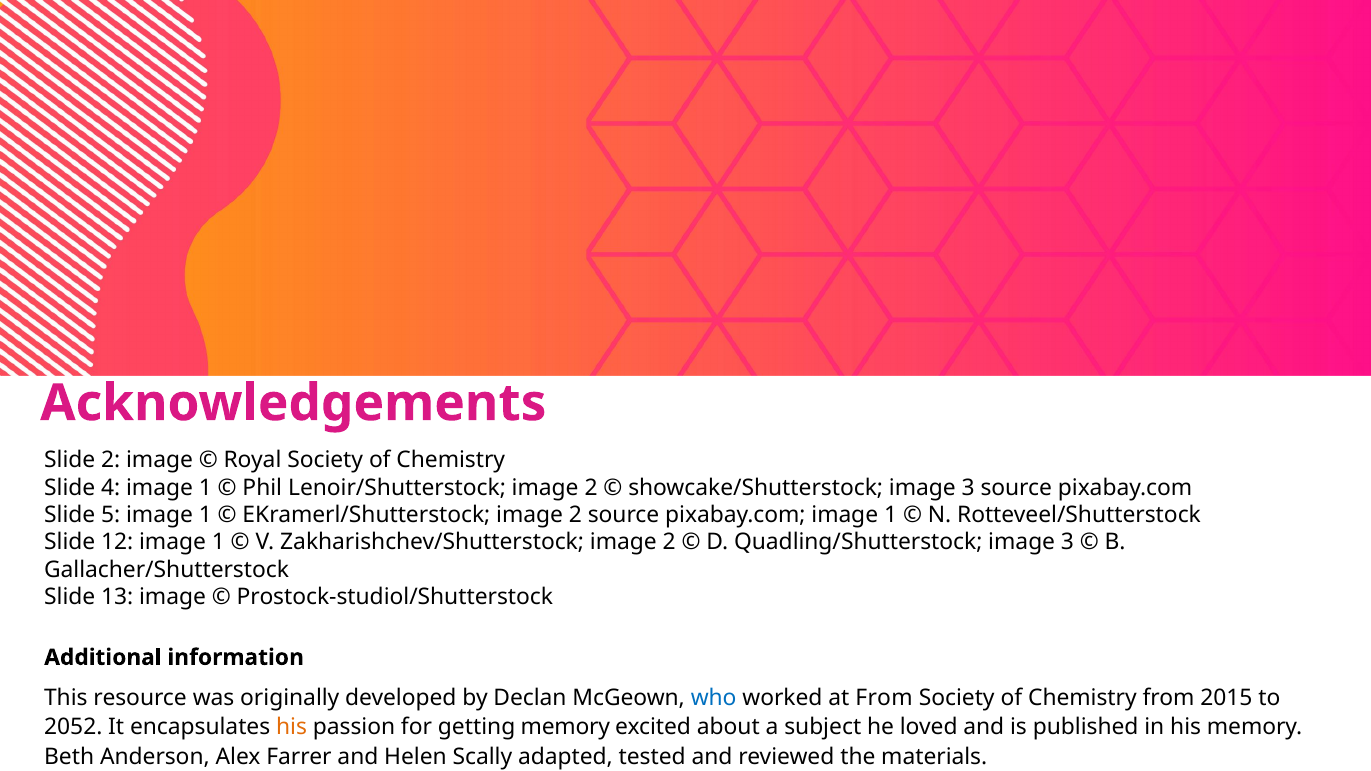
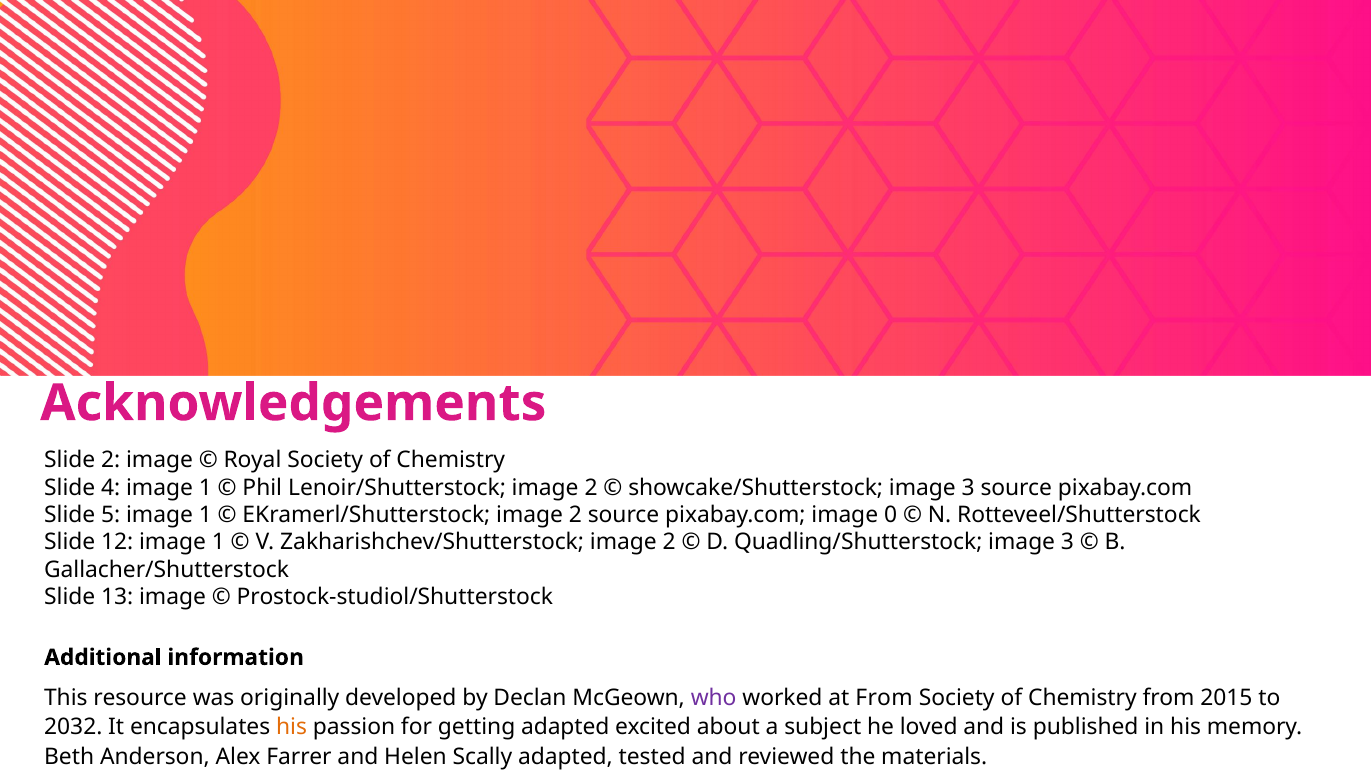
pixabay.com image 1: 1 -> 0
who colour: blue -> purple
2052: 2052 -> 2032
getting memory: memory -> adapted
